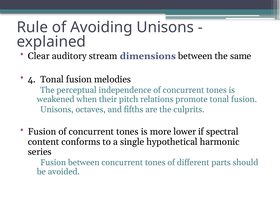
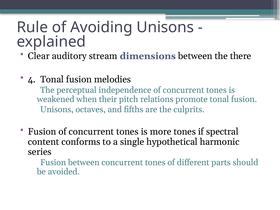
same: same -> there
more lower: lower -> tones
